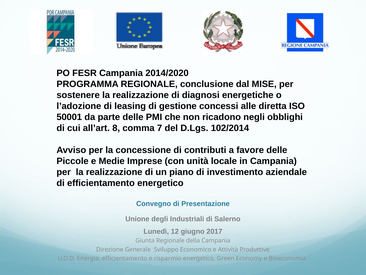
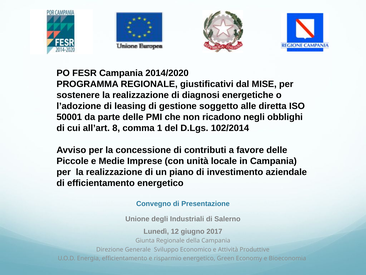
conclusione: conclusione -> giustificativi
concessi: concessi -> soggetto
7: 7 -> 1
